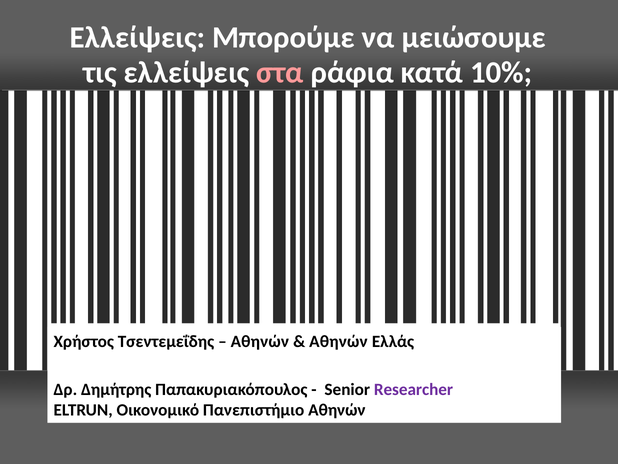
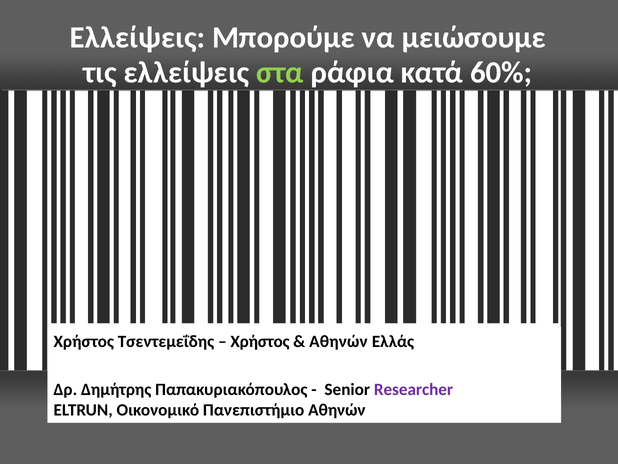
στα colour: pink -> light green
10%: 10% -> 60%
Αθηνών at (260, 341): Αθηνών -> Χρήστος
